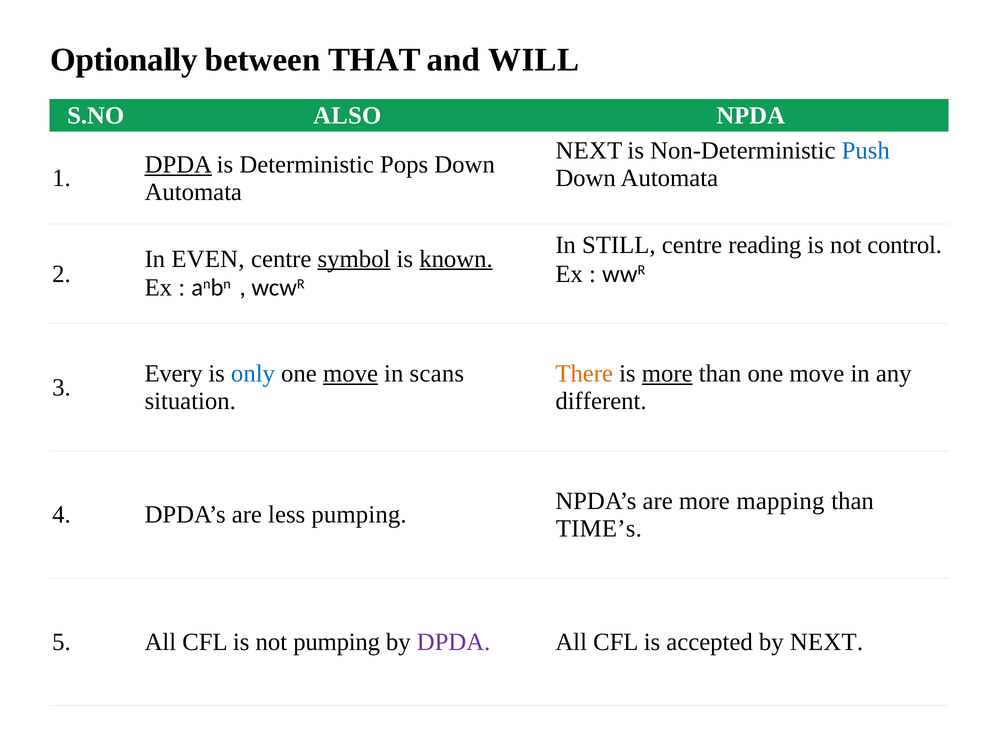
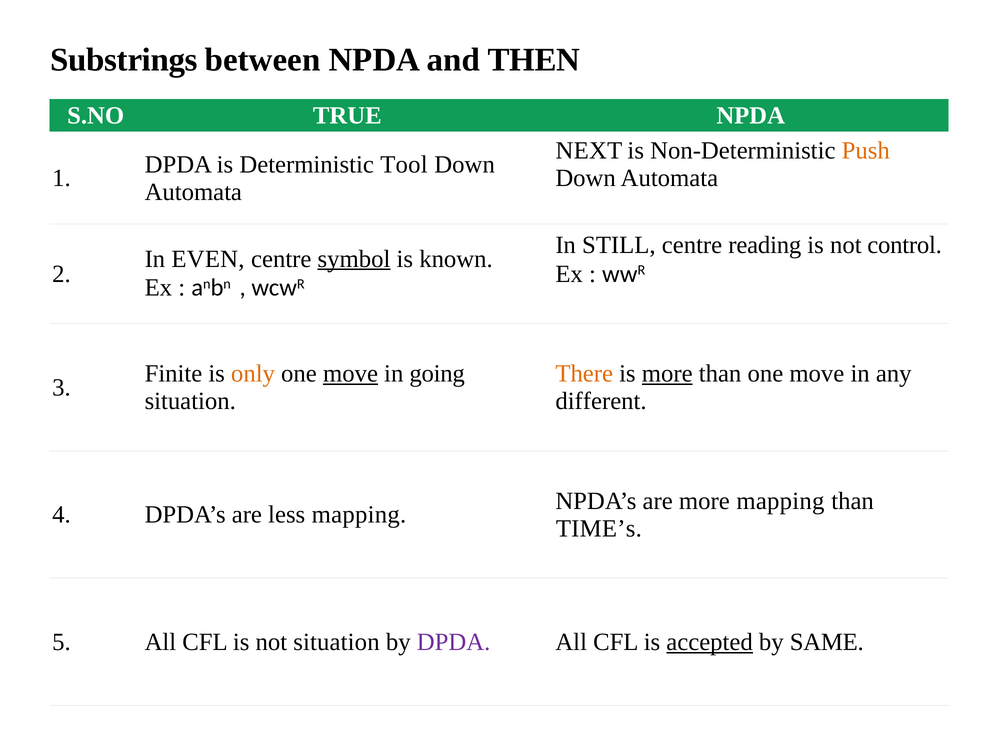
Optionally: Optionally -> Substrings
between THAT: THAT -> NPDA
WILL: WILL -> THEN
ALSO: ALSO -> TRUE
Push colour: blue -> orange
DPDA at (178, 164) underline: present -> none
Pops: Pops -> Tool
known underline: present -> none
Every: Every -> Finite
only colour: blue -> orange
scans: scans -> going
less pumping: pumping -> mapping
not pumping: pumping -> situation
accepted underline: none -> present
by NEXT: NEXT -> SAME
